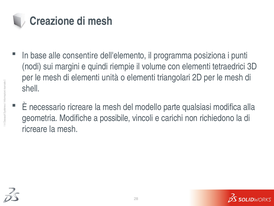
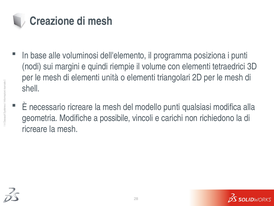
consentire: consentire -> voluminosi
modello parte: parte -> punti
